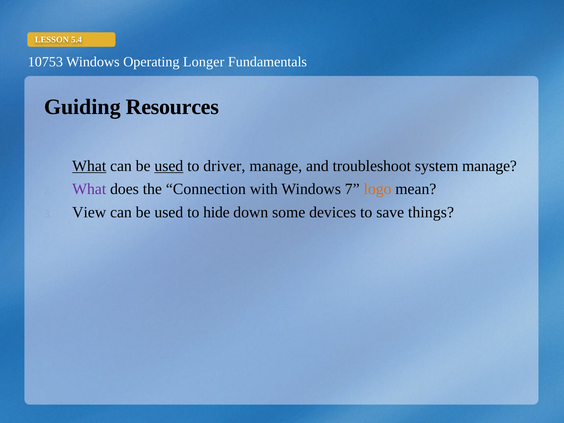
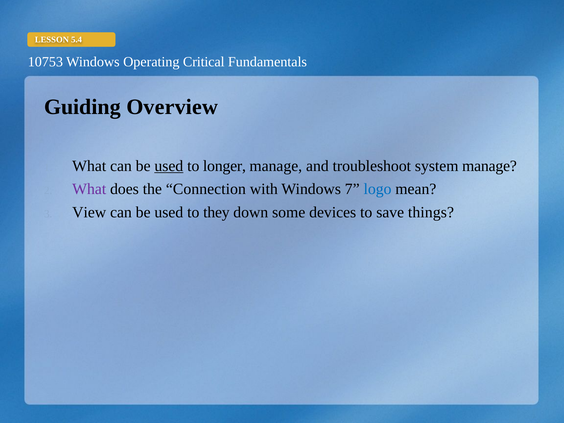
Longer: Longer -> Critical
Resources: Resources -> Overview
What at (89, 166) underline: present -> none
driver: driver -> longer
logo colour: orange -> blue
hide: hide -> they
